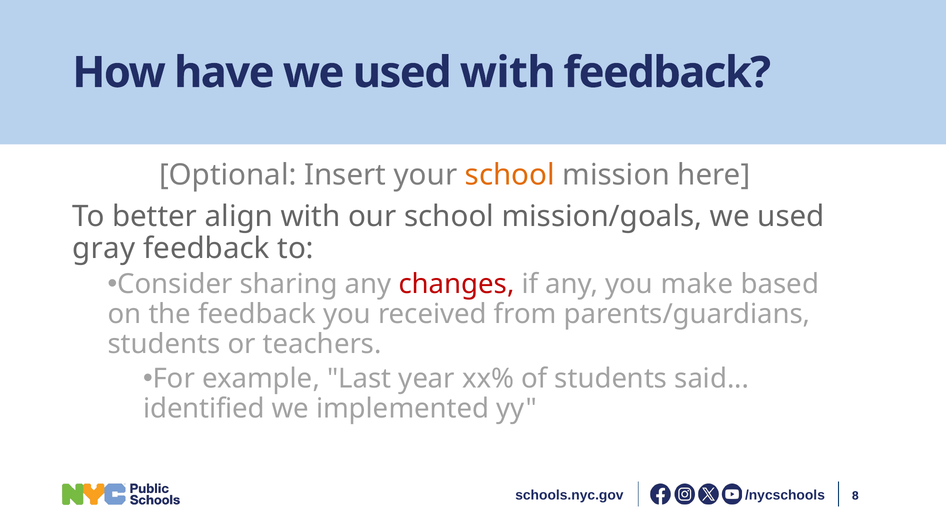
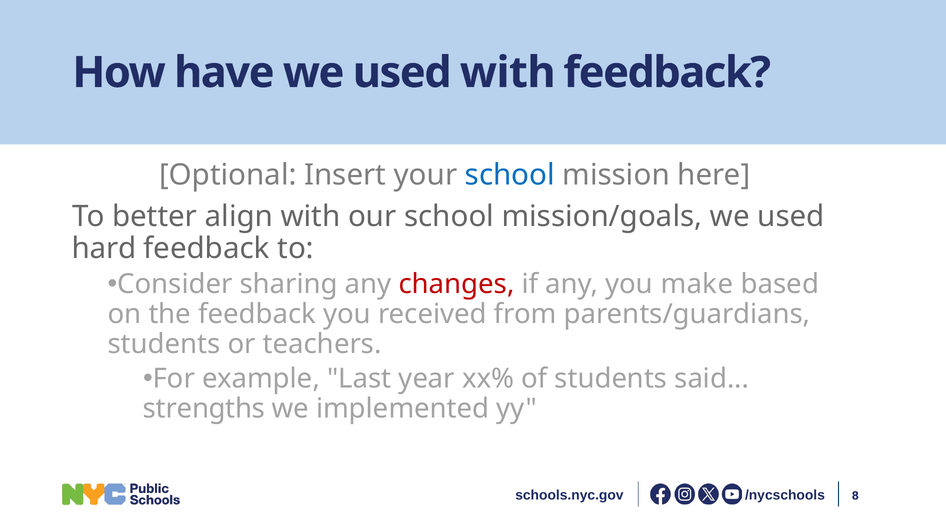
school at (510, 175) colour: orange -> blue
gray: gray -> hard
identified: identified -> strengths
